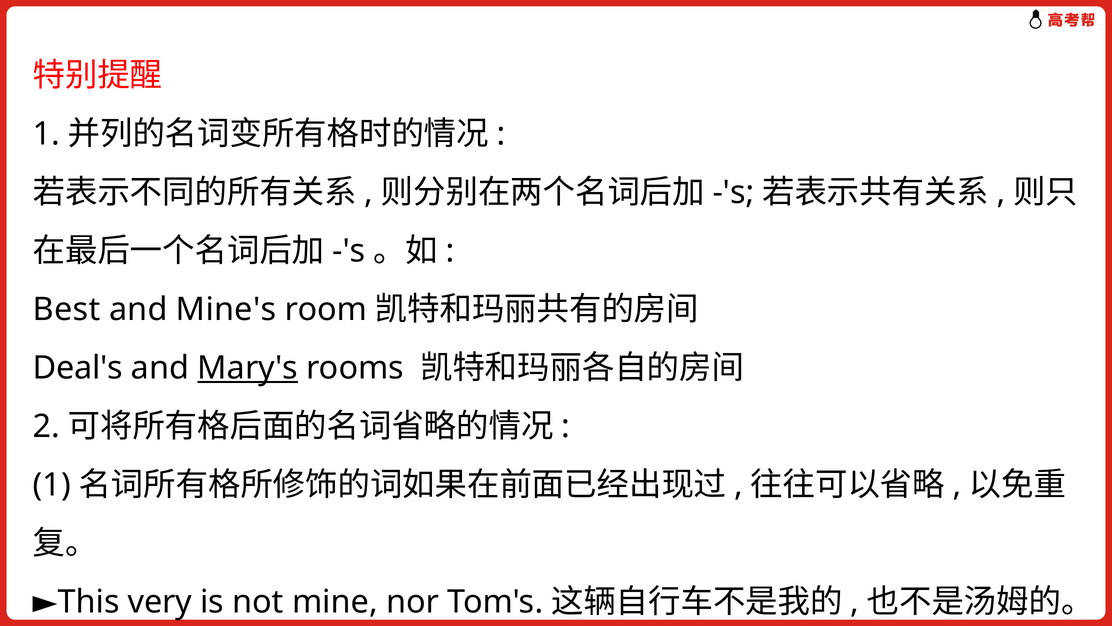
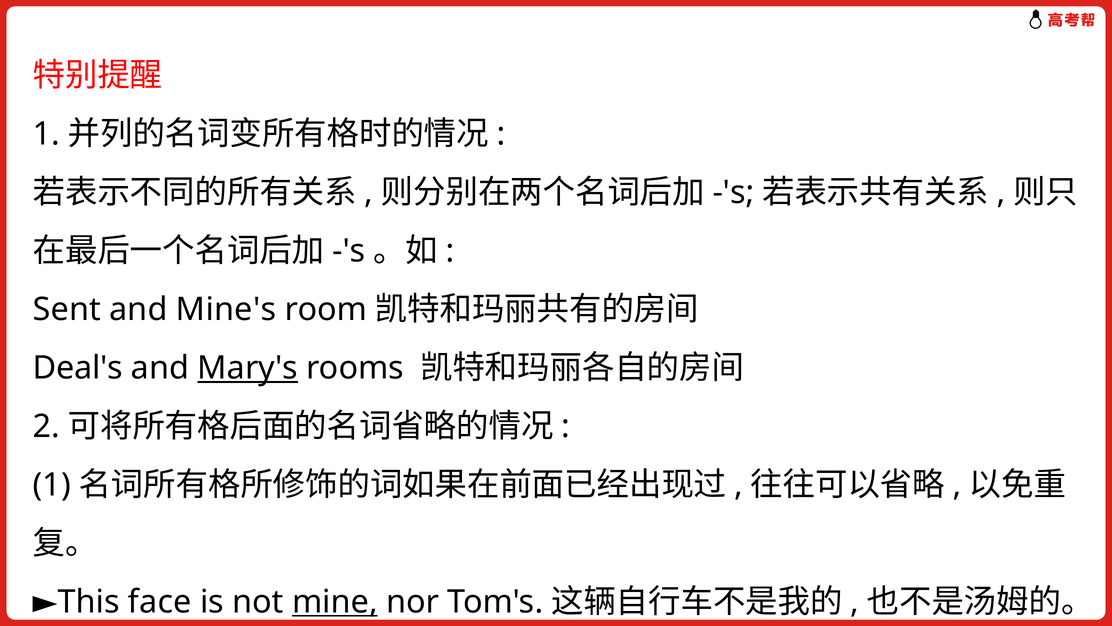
Best: Best -> Sent
very: very -> face
mine underline: none -> present
